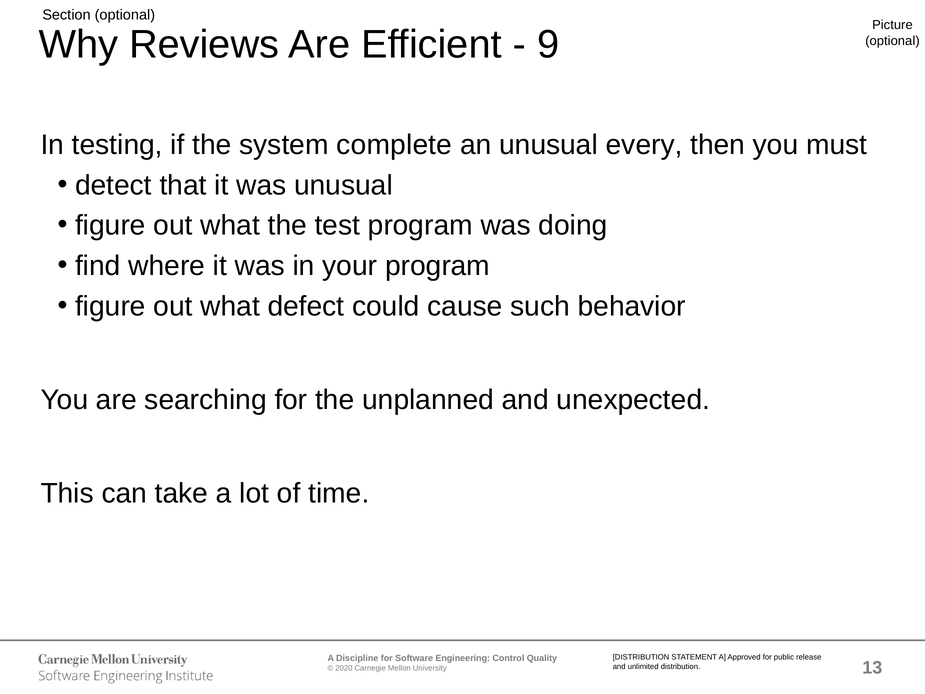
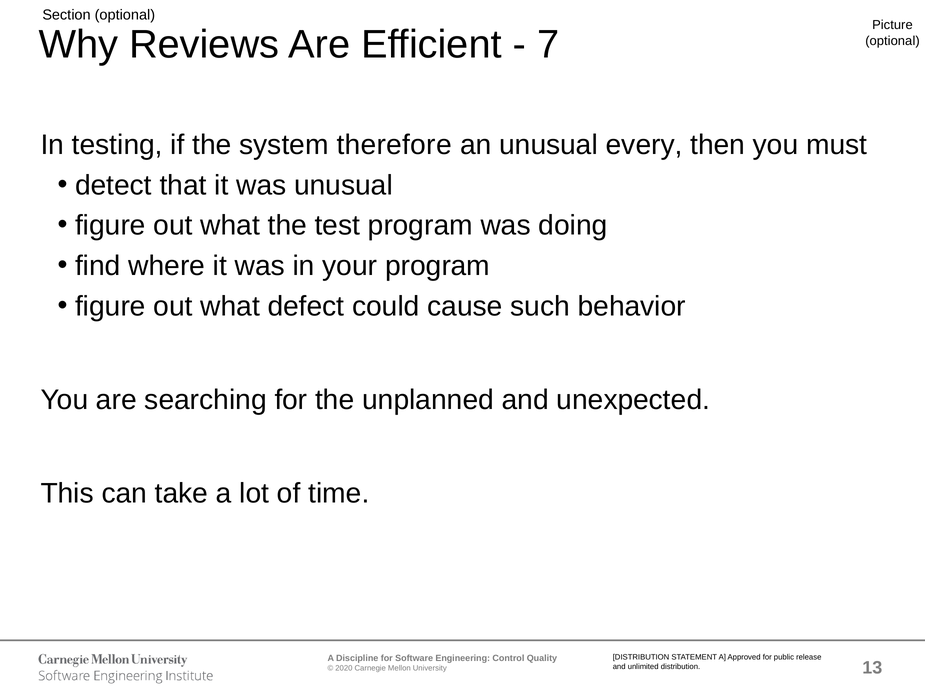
9: 9 -> 7
complete: complete -> therefore
